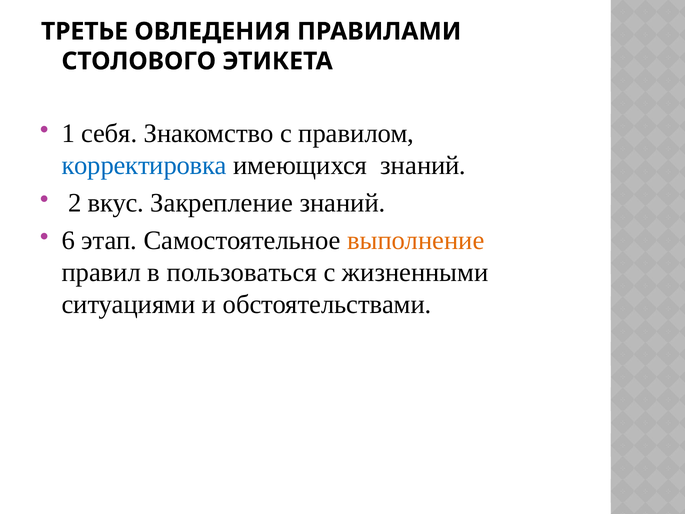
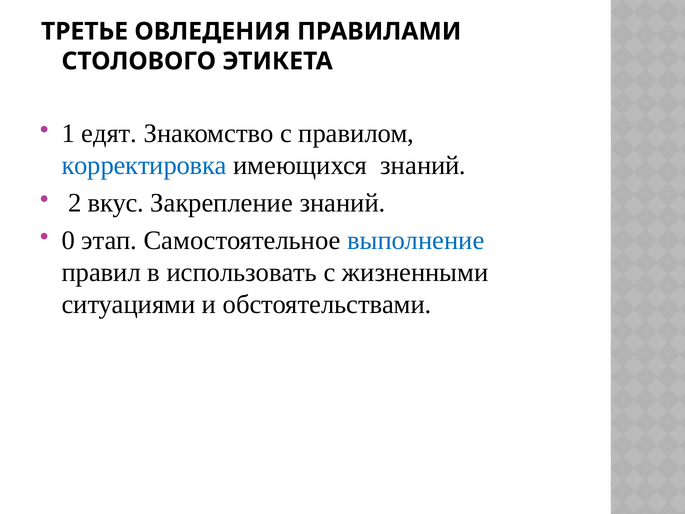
себя: себя -> едят
6: 6 -> 0
выполнение colour: orange -> blue
пользоваться: пользоваться -> использовать
